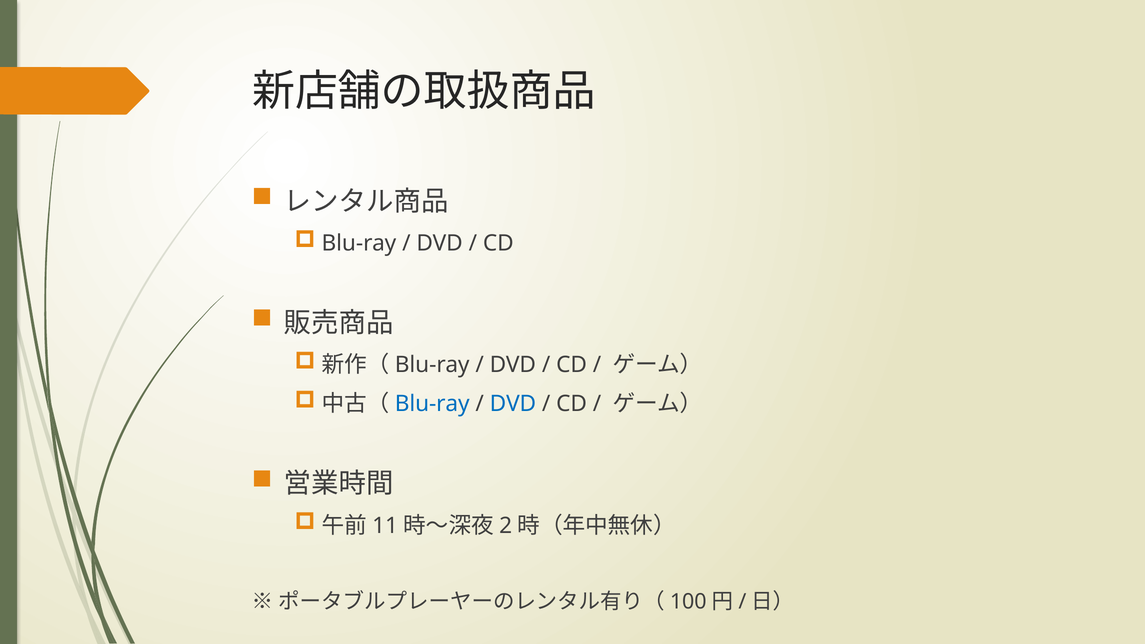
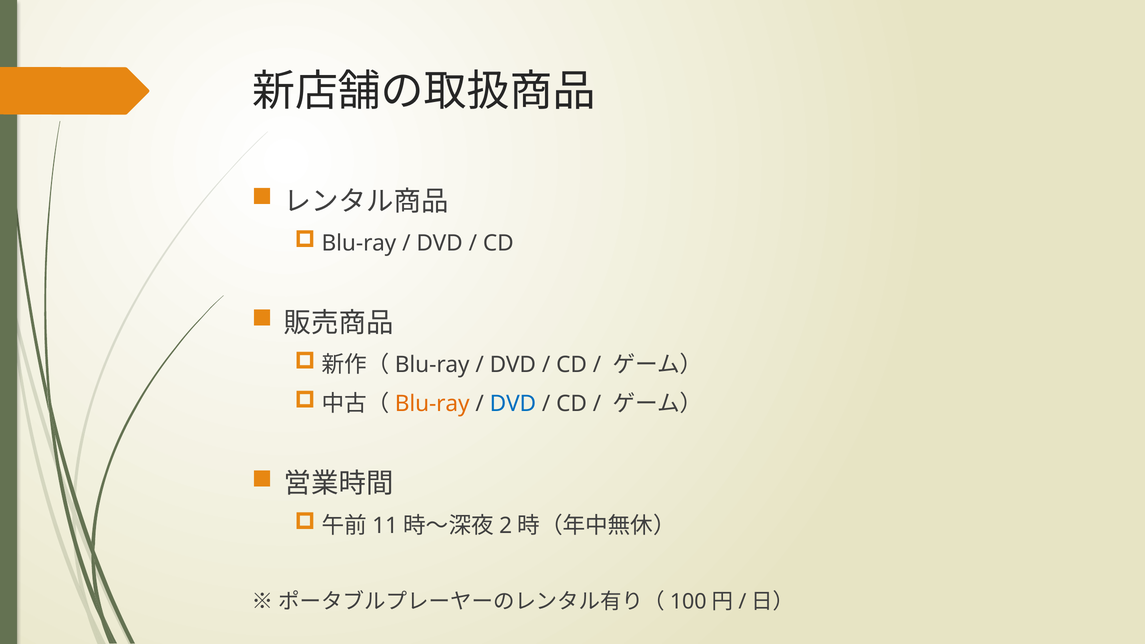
Blu-ray at (432, 404) colour: blue -> orange
